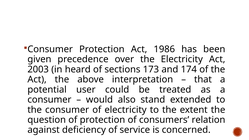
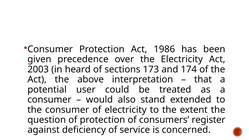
relation: relation -> register
